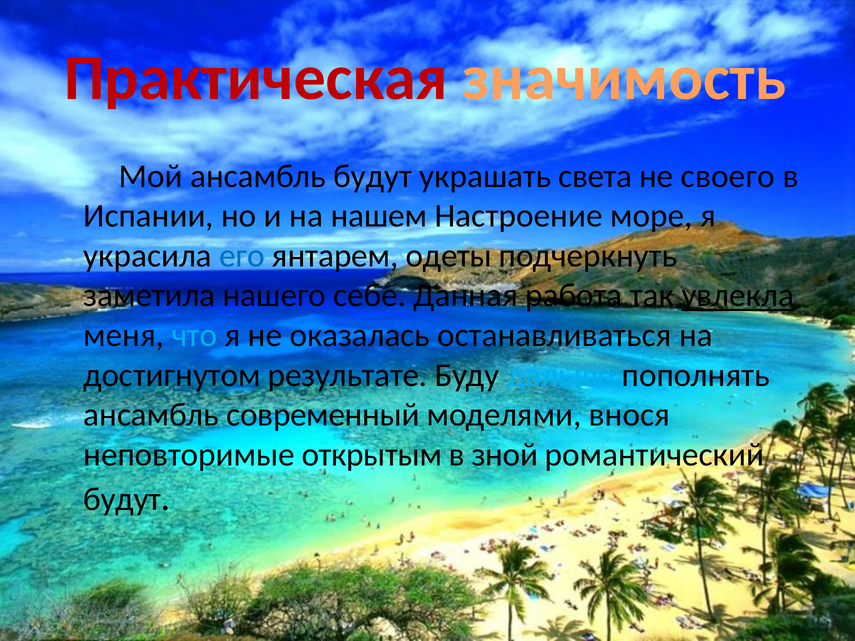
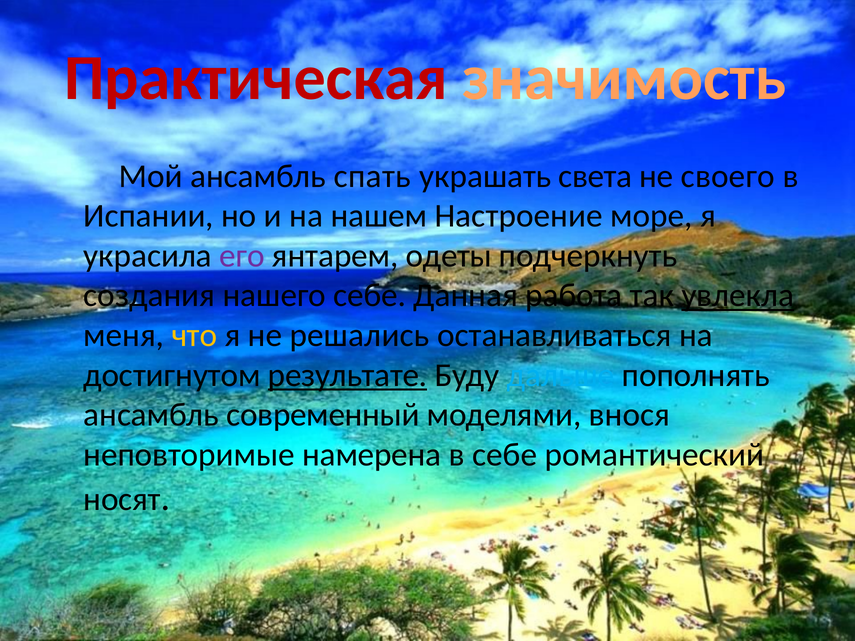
ансамбль будут: будут -> спать
его colour: blue -> purple
заметила: заметила -> создания
что colour: light blue -> yellow
оказалась: оказалась -> решались
результате underline: none -> present
открытым: открытым -> намерена
в зной: зной -> себе
будут at (122, 500): будут -> носят
